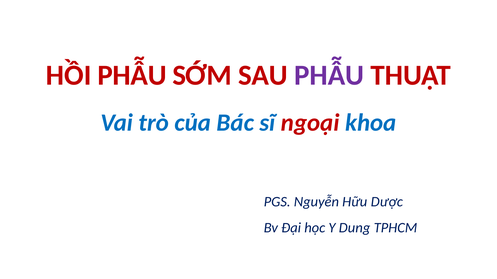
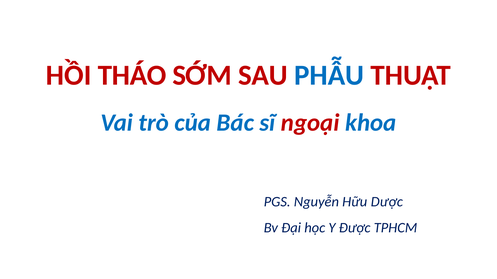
HỒI PHẪU: PHẪU -> THÁO
PHẪU at (329, 75) colour: purple -> blue
Dung: Dung -> Được
